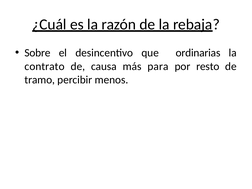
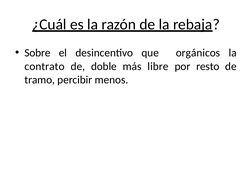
ordinarias: ordinarias -> orgánicos
causa: causa -> doble
para: para -> libre
